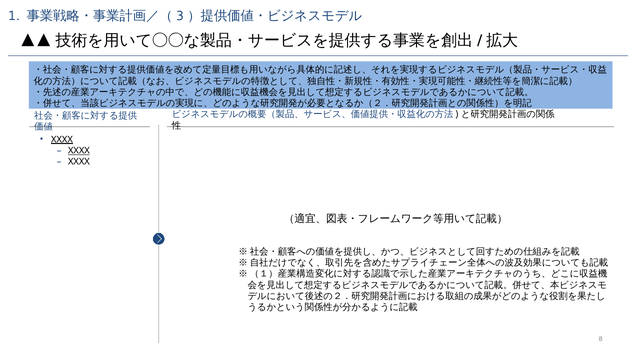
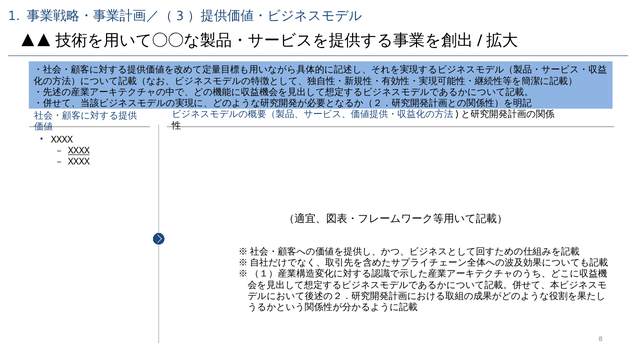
XXXX at (62, 139) underline: present -> none
